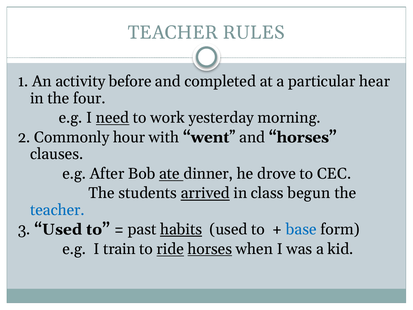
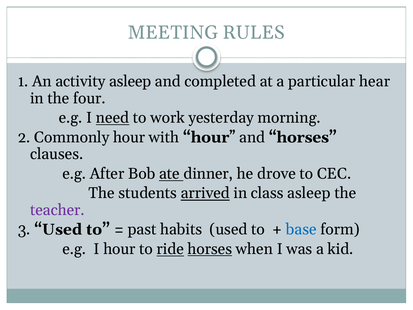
TEACHER at (173, 33): TEACHER -> MEETING
activity before: before -> asleep
with went: went -> hour
class begun: begun -> asleep
teacher at (57, 210) colour: blue -> purple
habits underline: present -> none
I train: train -> hour
